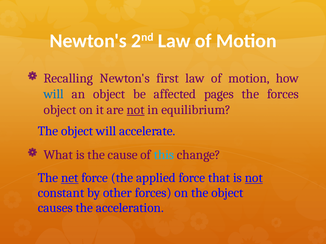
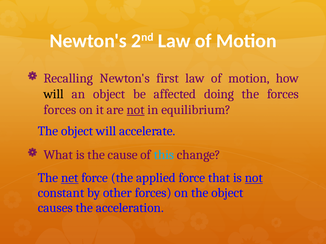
will at (54, 94) colour: blue -> black
pages: pages -> doing
object at (60, 110): object -> forces
